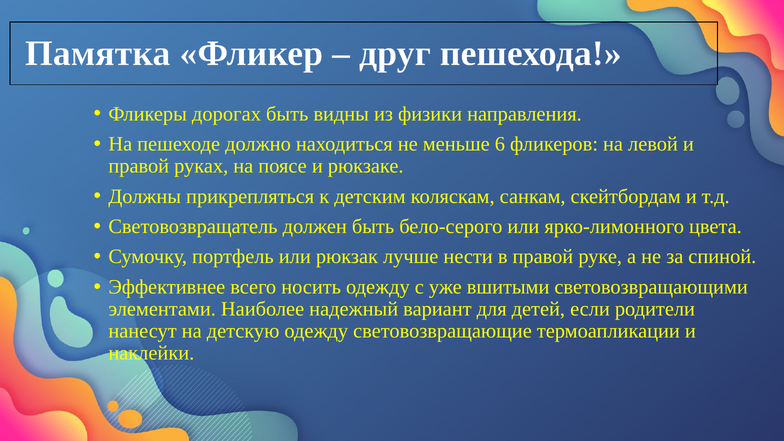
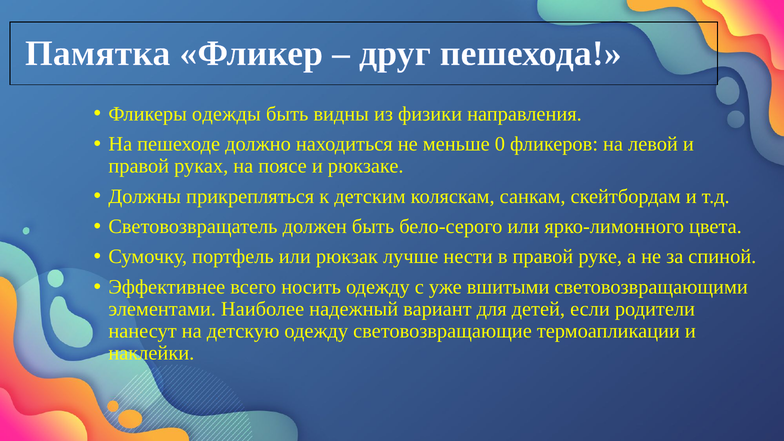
дорогах: дорогах -> одежды
6: 6 -> 0
